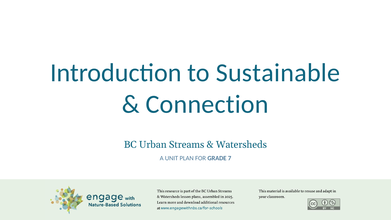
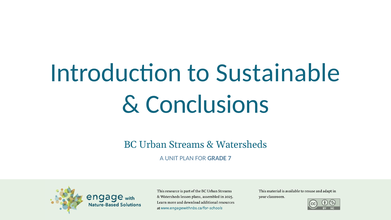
Connection: Connection -> Conclusions
